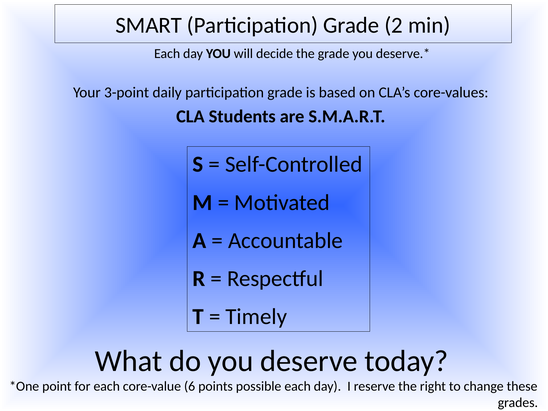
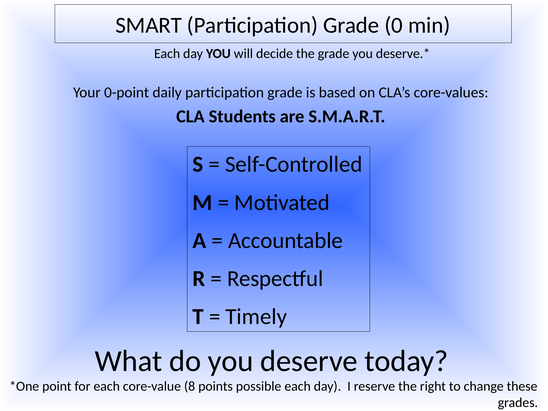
2: 2 -> 0
3-point: 3-point -> 0-point
6: 6 -> 8
